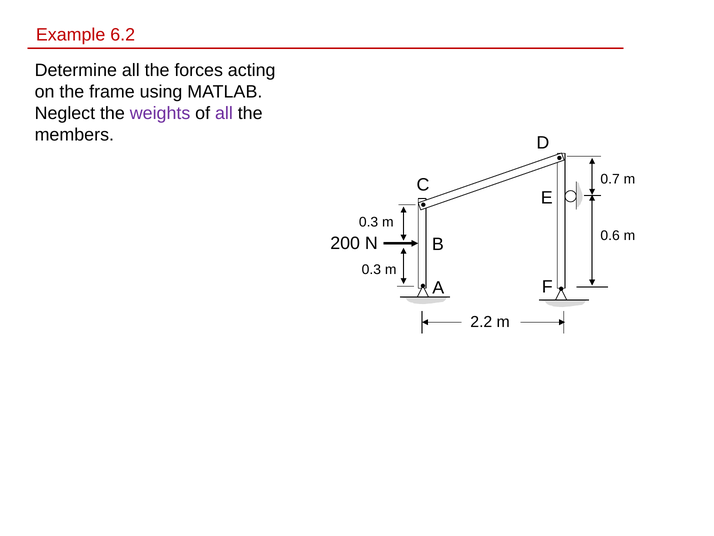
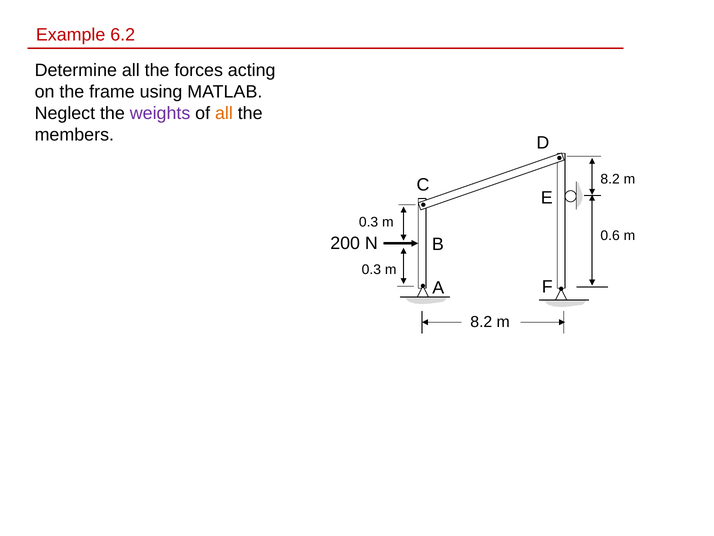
all at (224, 113) colour: purple -> orange
0.7 at (610, 179): 0.7 -> 8.2
2.2 at (481, 322): 2.2 -> 8.2
